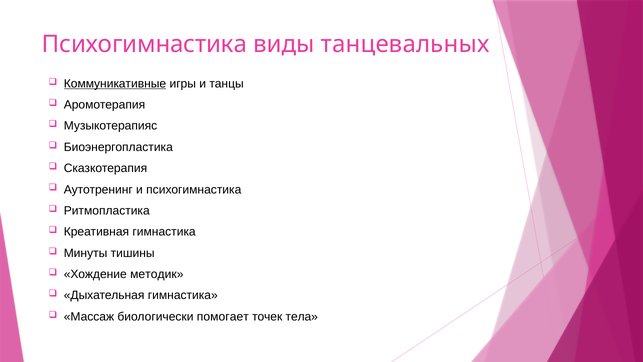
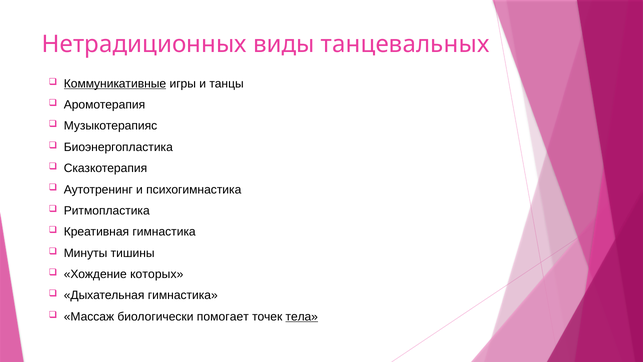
Психогимнастика at (144, 44): Психогимнастика -> Нетрадиционных
методик: методик -> которых
тела underline: none -> present
